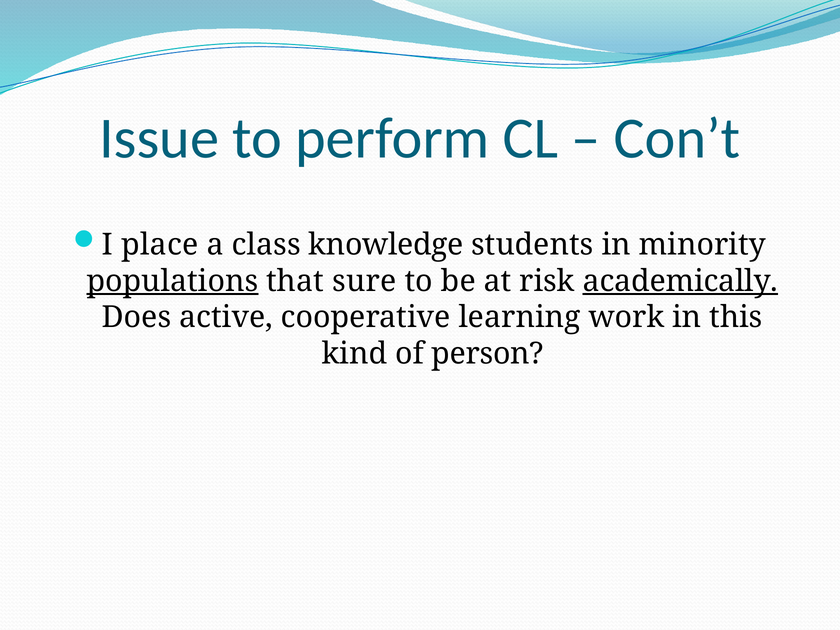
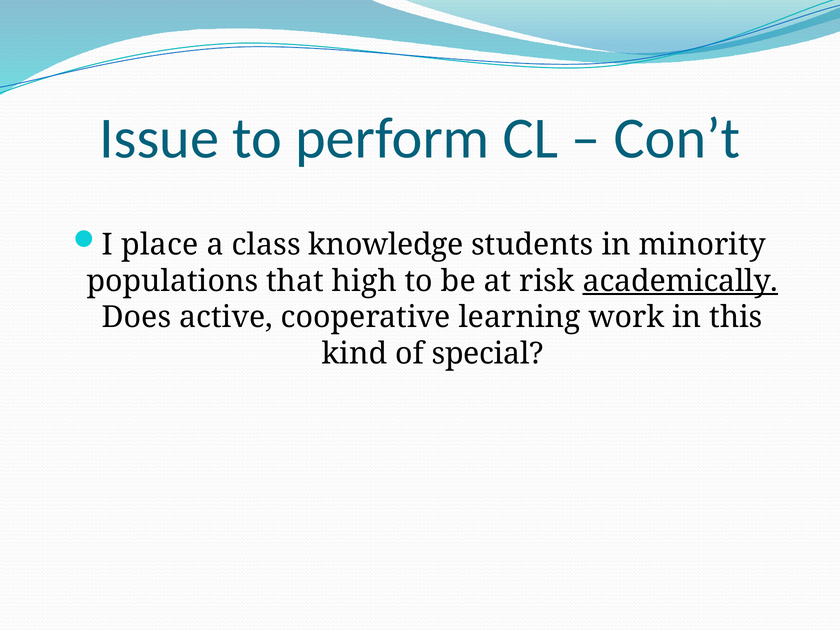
populations underline: present -> none
sure: sure -> high
person: person -> special
